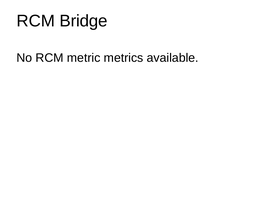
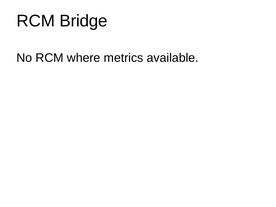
metric: metric -> where
